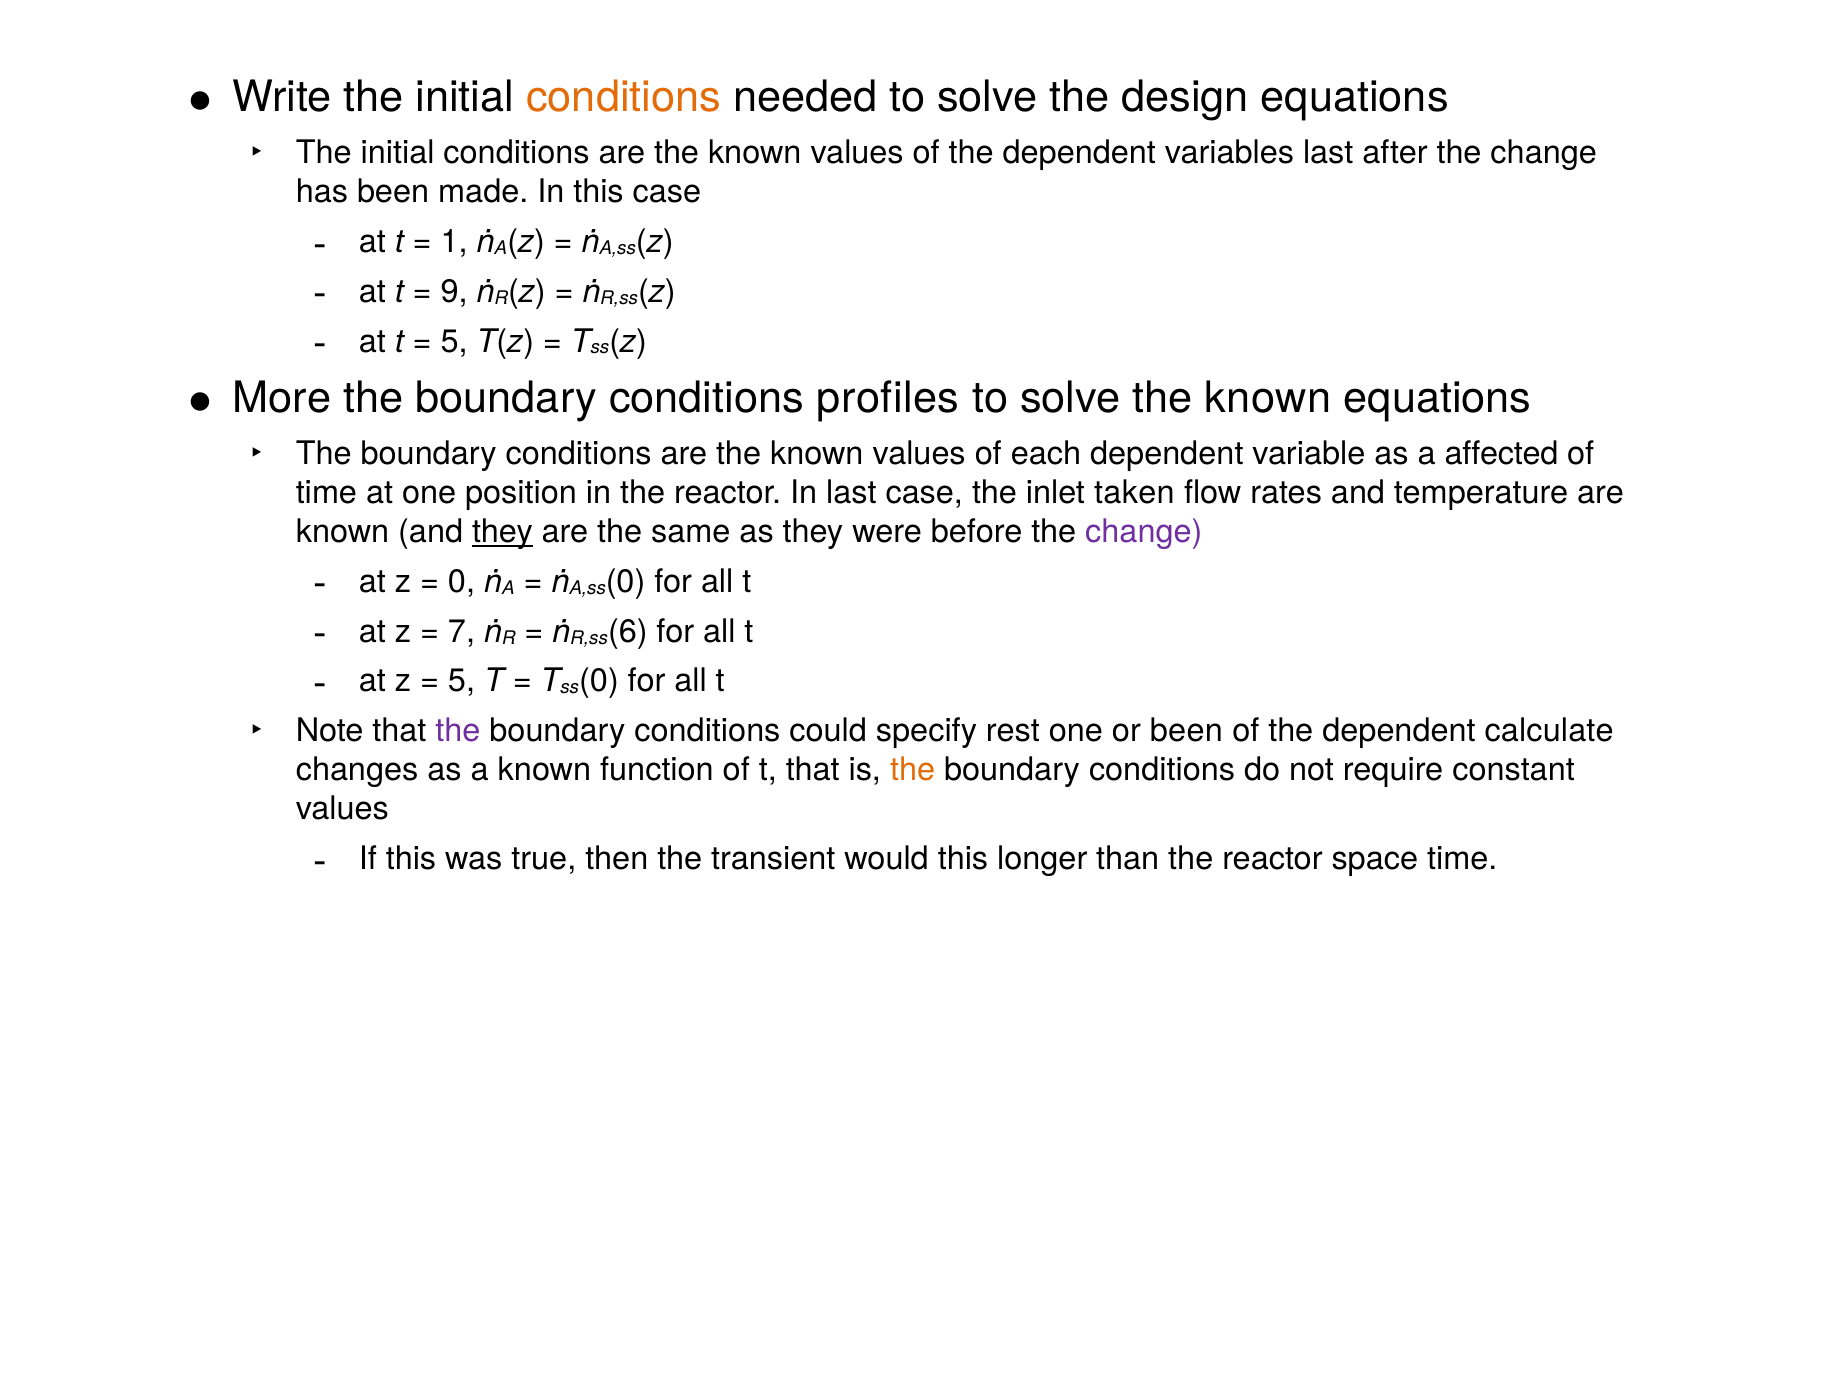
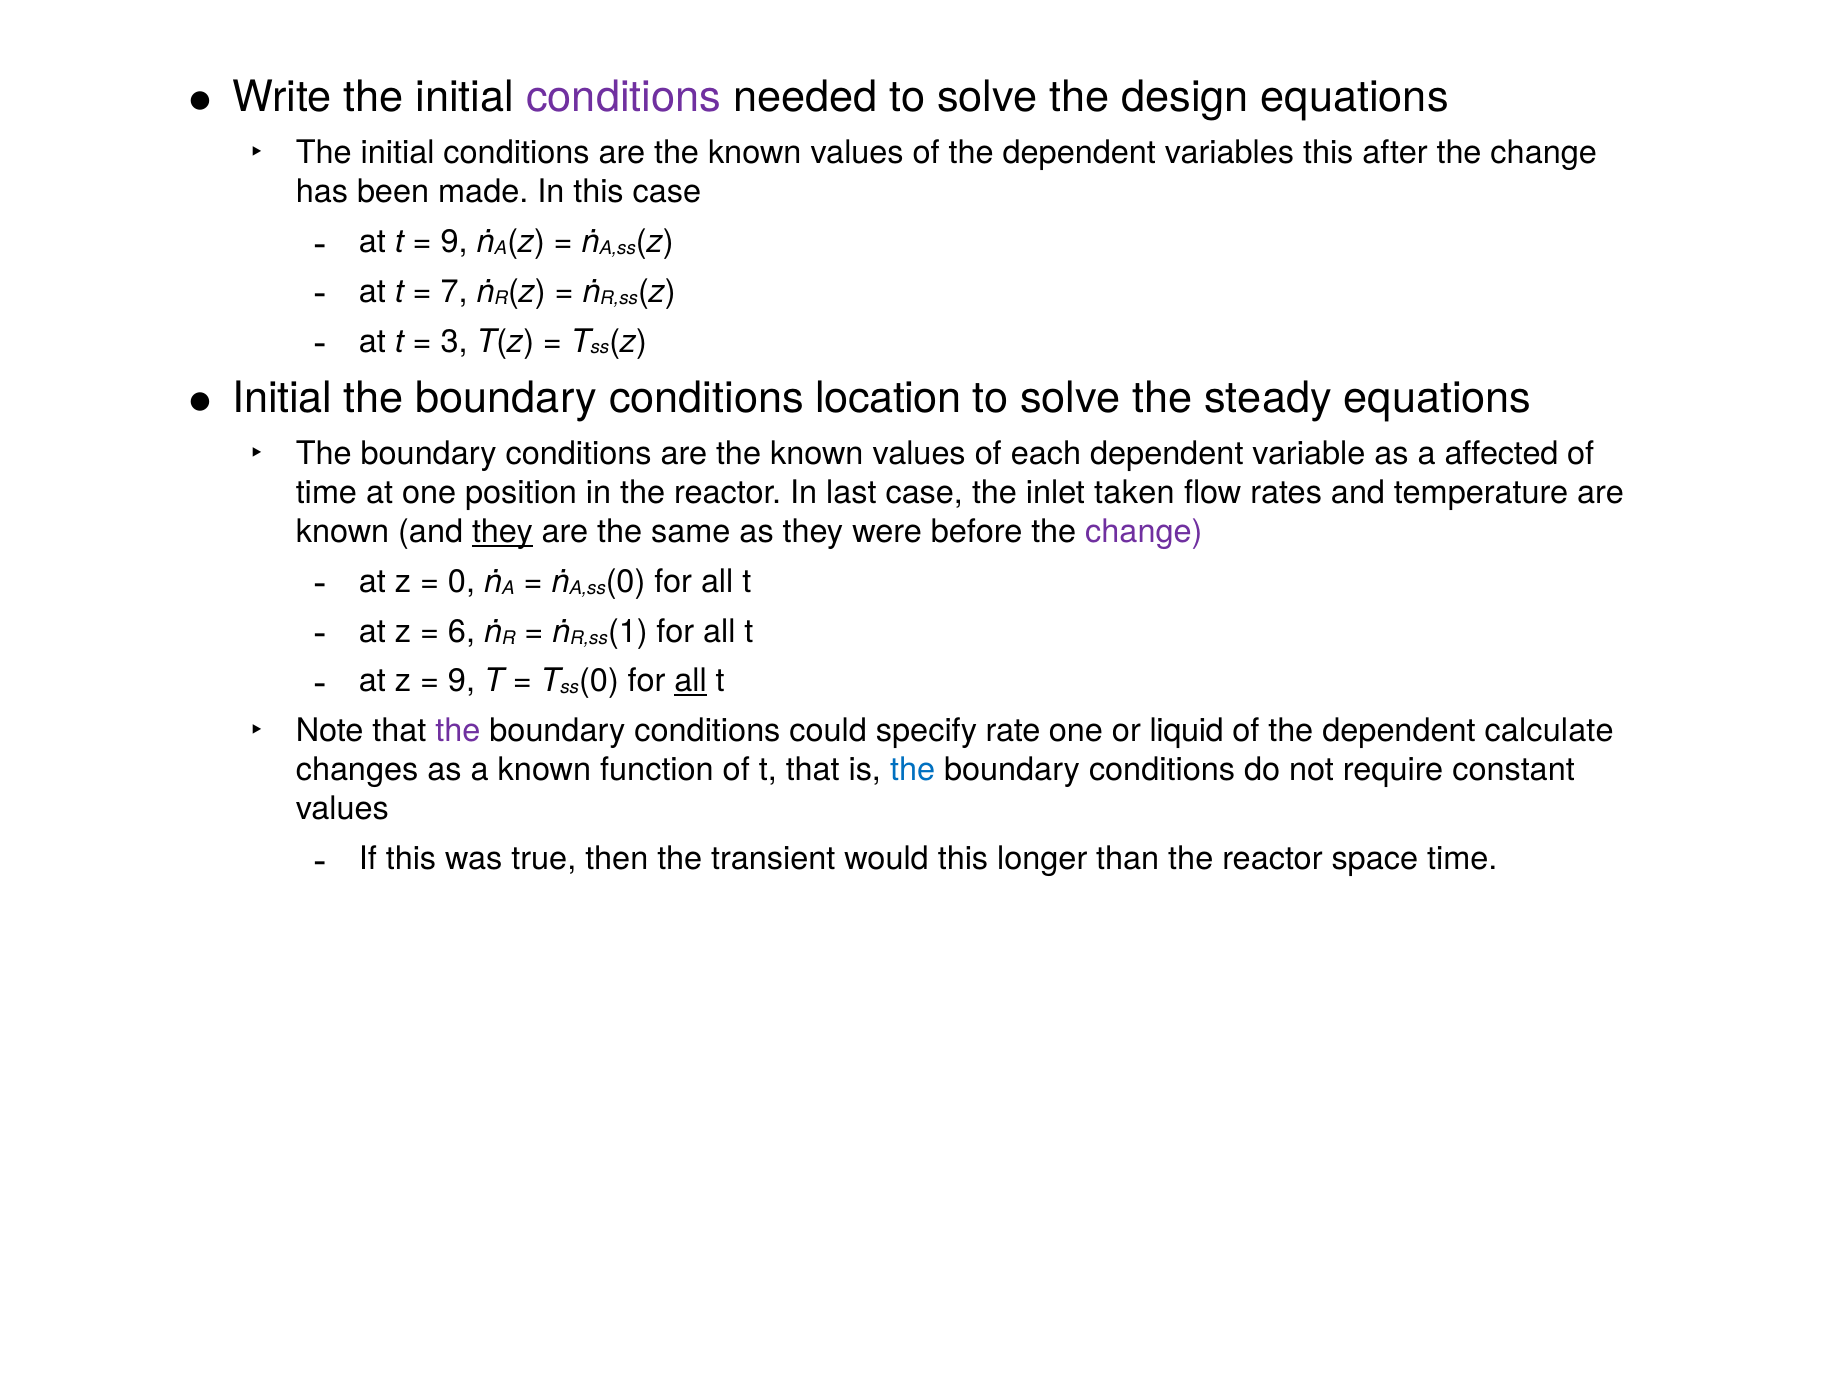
conditions at (624, 98) colour: orange -> purple
variables last: last -> this
1 at (454, 242): 1 -> 9
9: 9 -> 7
5 at (454, 341): 5 -> 3
More at (282, 398): More -> Initial
profiles: profiles -> location
solve the known: known -> steady
7: 7 -> 6
6: 6 -> 1
5 at (462, 681): 5 -> 9
all at (691, 681) underline: none -> present
rest: rest -> rate
or been: been -> liquid
the at (913, 770) colour: orange -> blue
